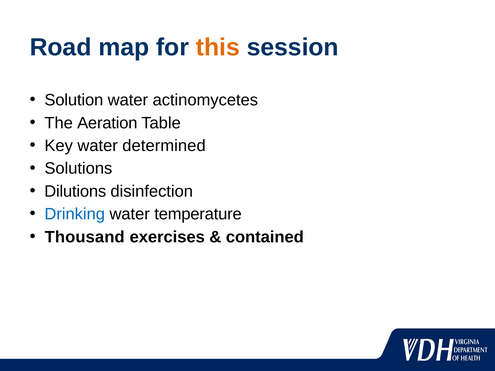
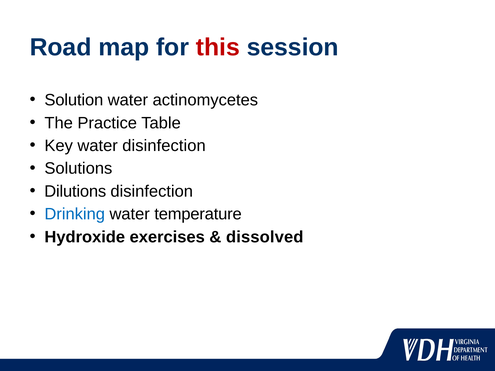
this colour: orange -> red
Aeration: Aeration -> Practice
water determined: determined -> disinfection
Thousand: Thousand -> Hydroxide
contained: contained -> dissolved
